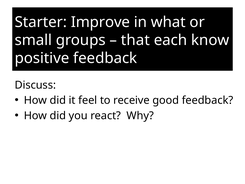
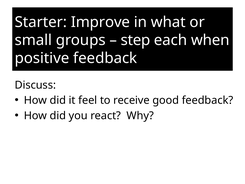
that: that -> step
know: know -> when
